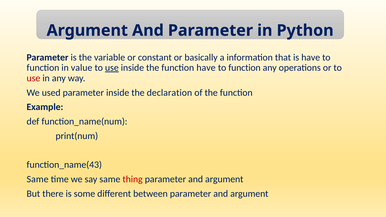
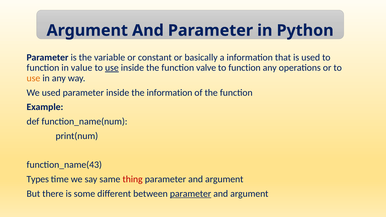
is have: have -> used
function have: have -> valve
use at (33, 78) colour: red -> orange
the declaration: declaration -> information
Same at (38, 179): Same -> Types
parameter at (191, 194) underline: none -> present
